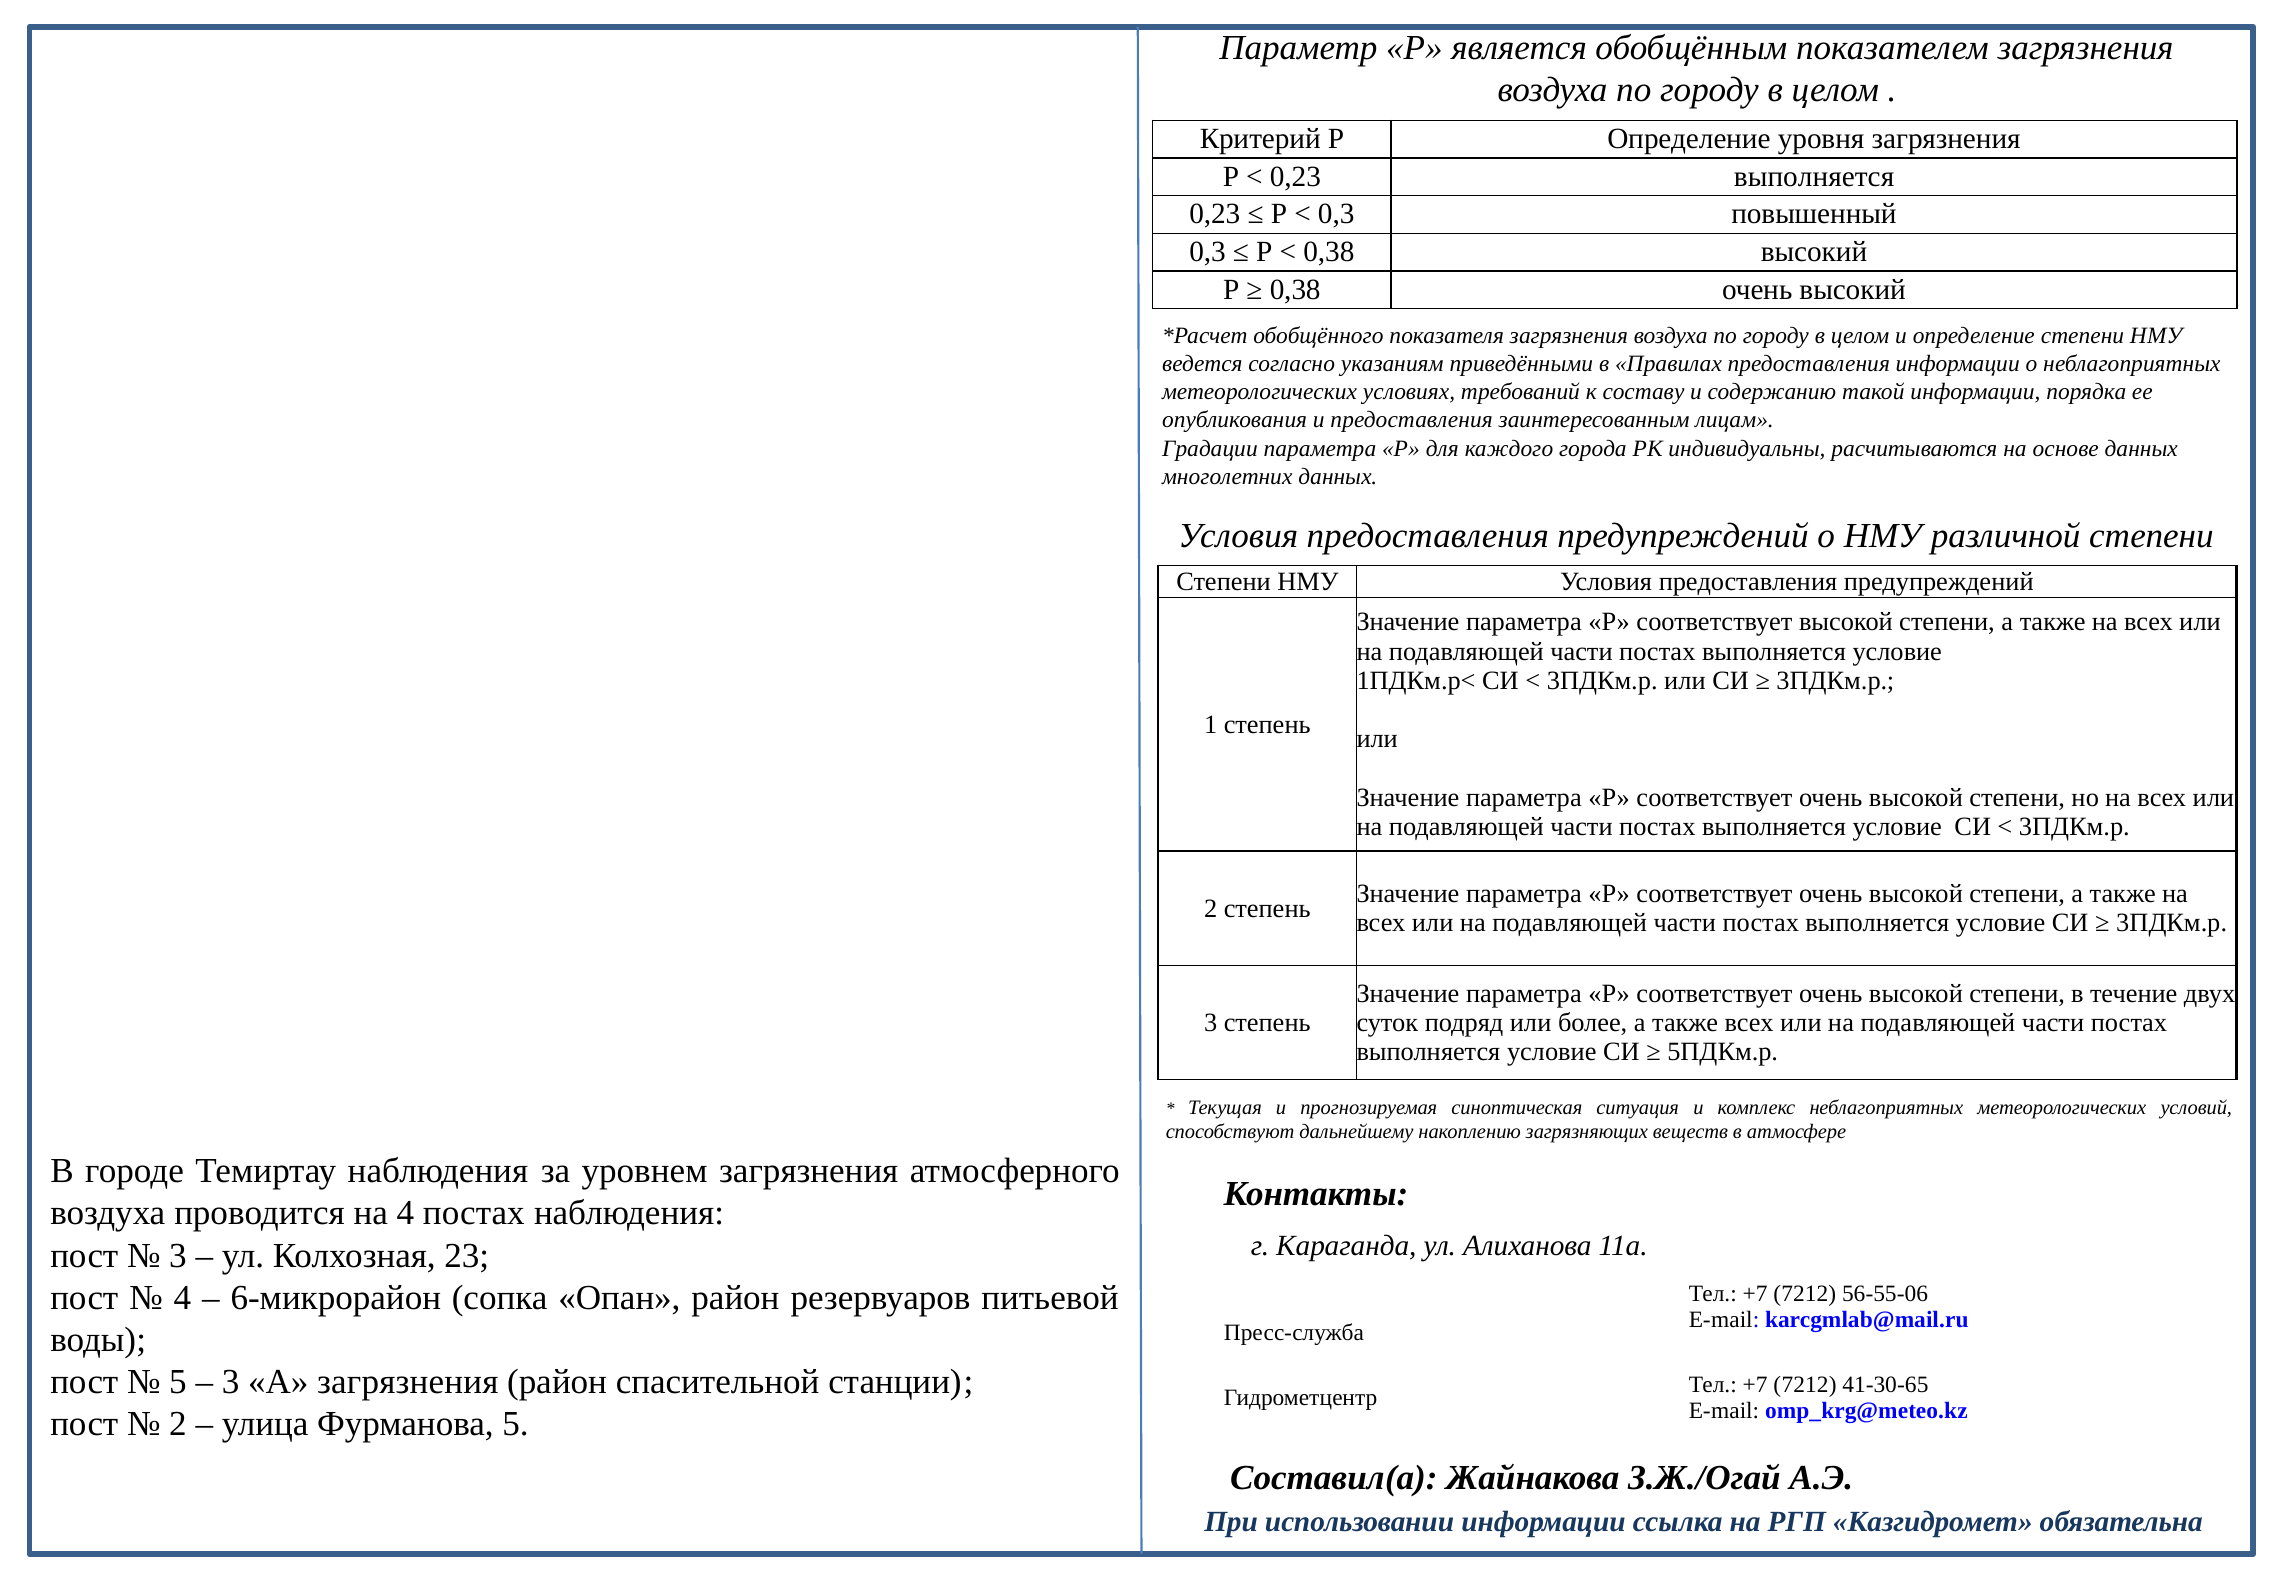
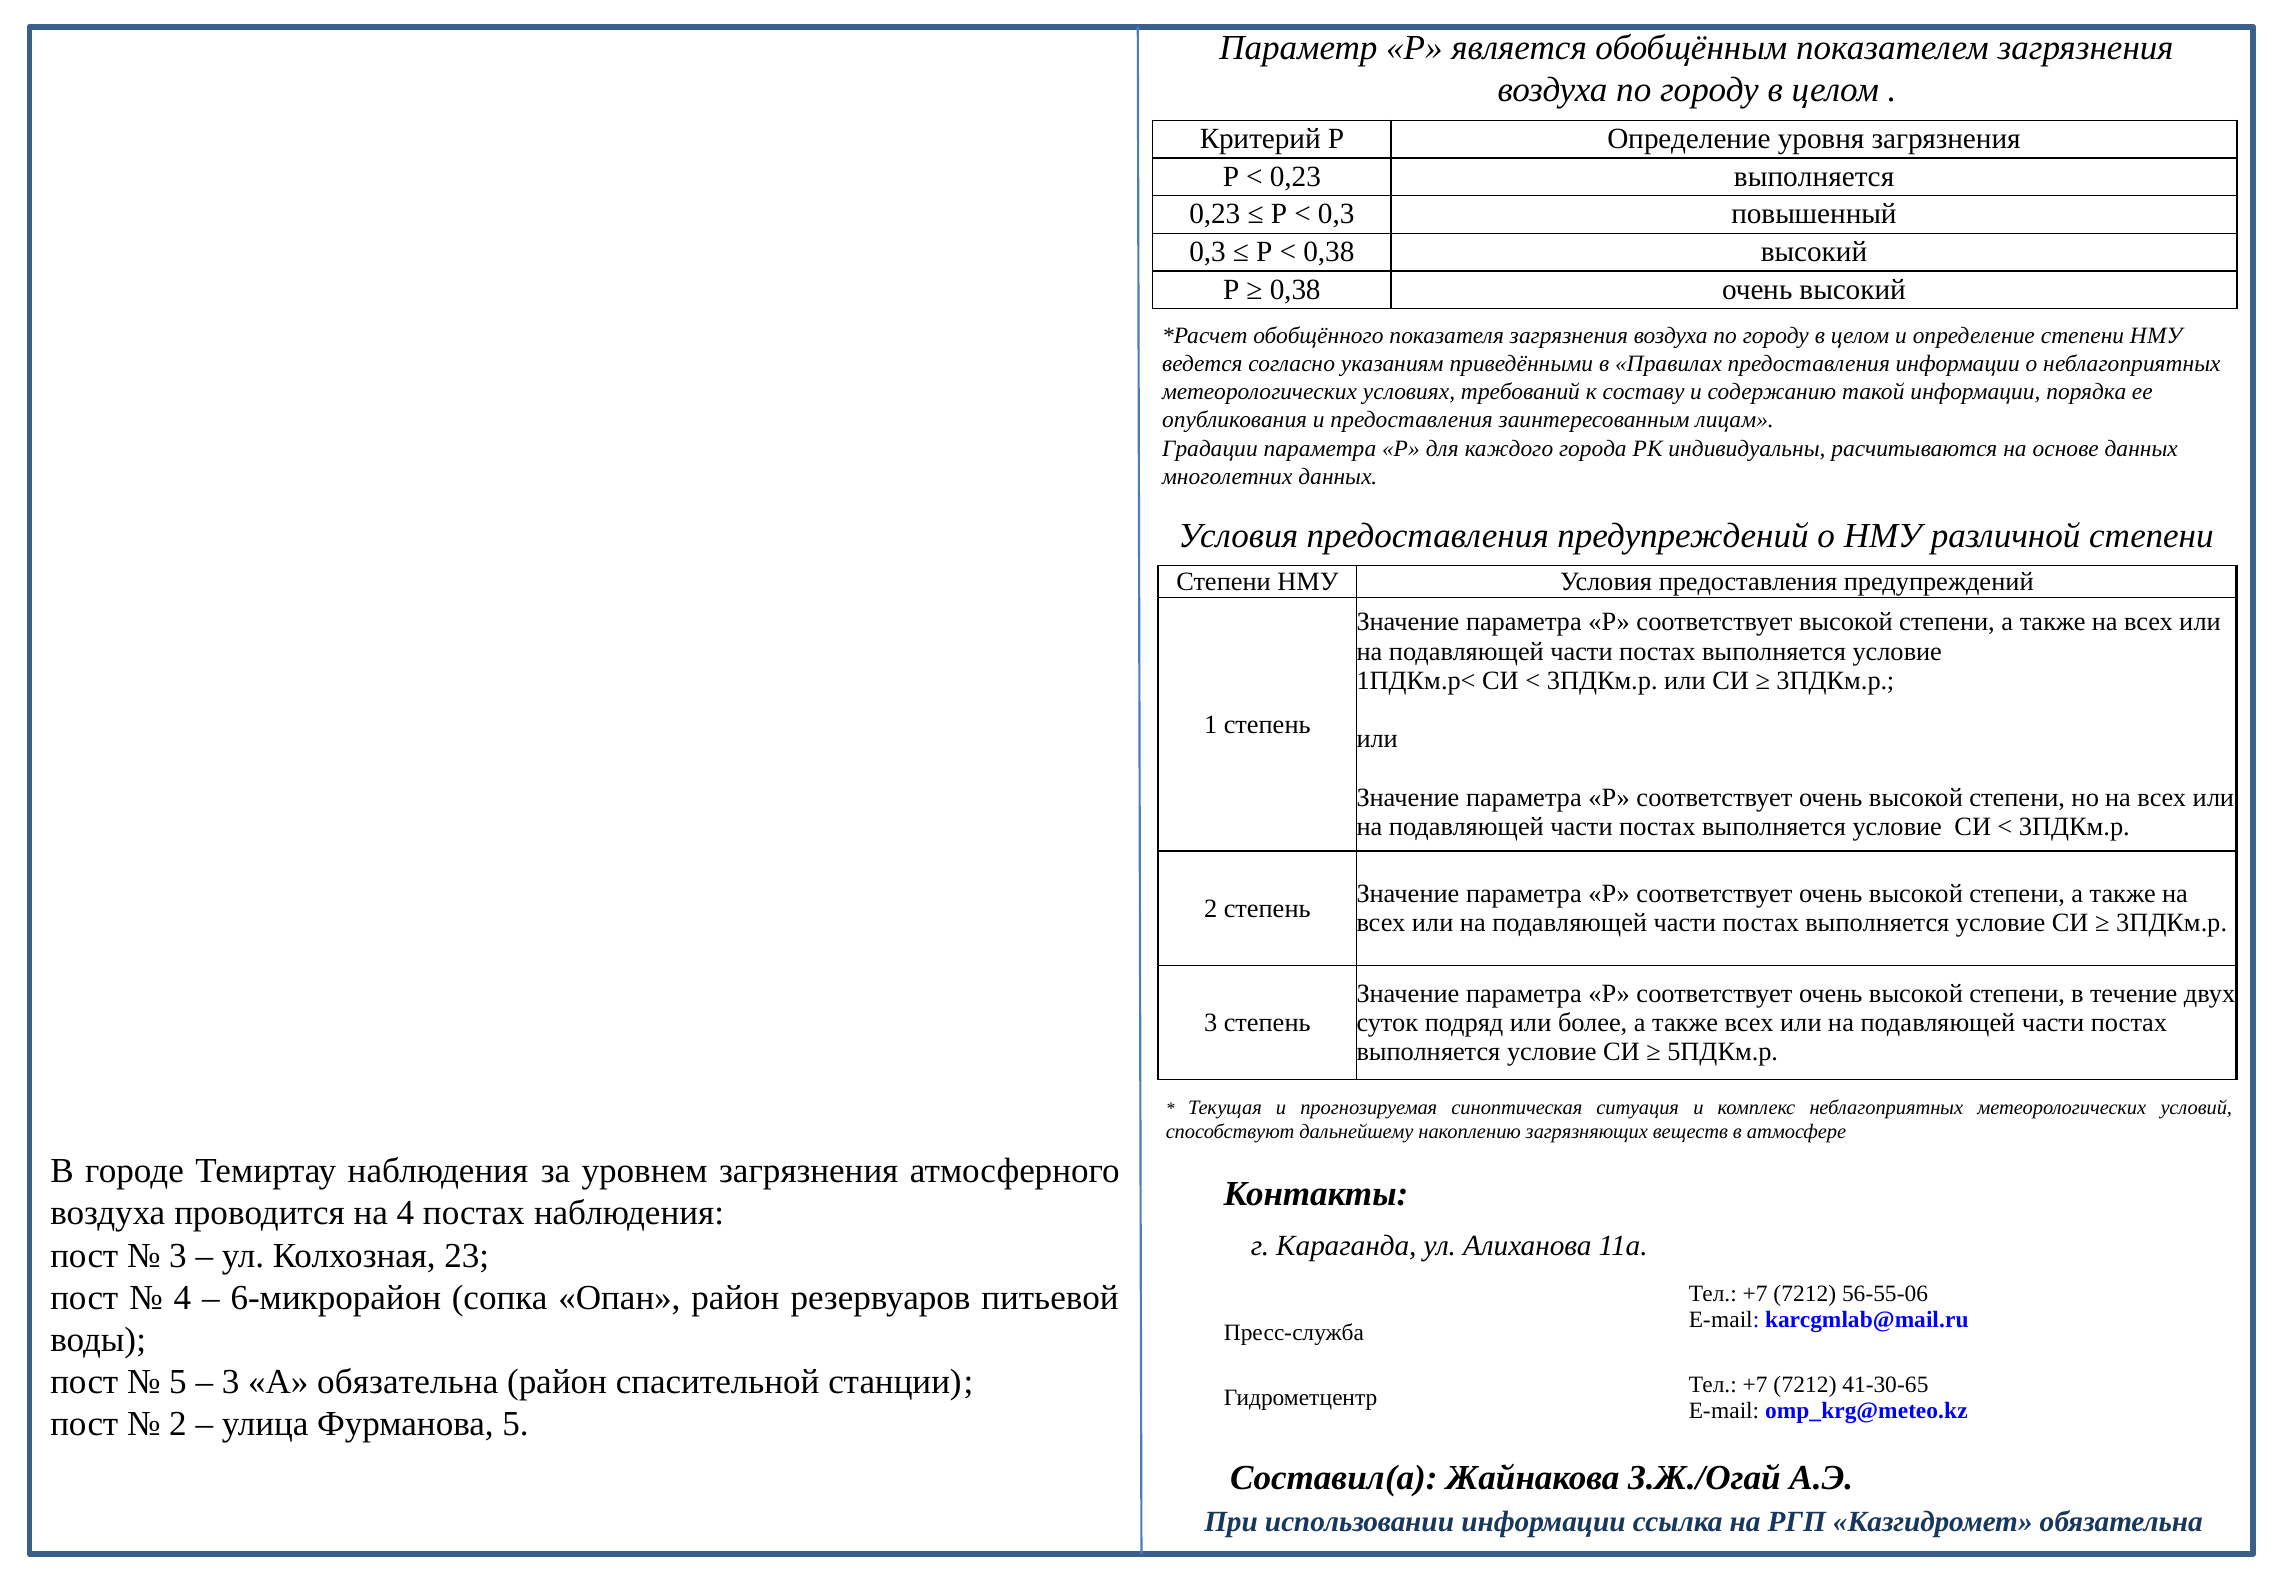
А загрязнения: загрязнения -> обязательна
